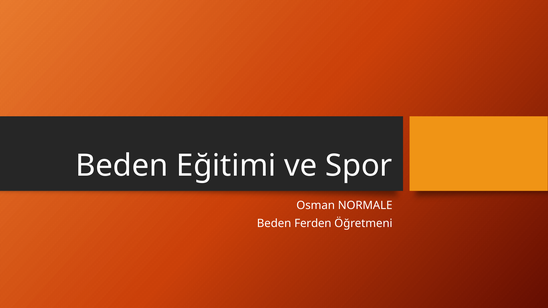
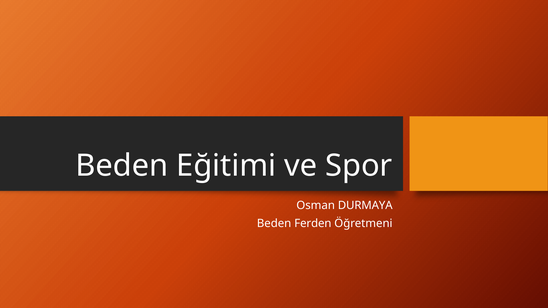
NORMALE: NORMALE -> DURMAYA
